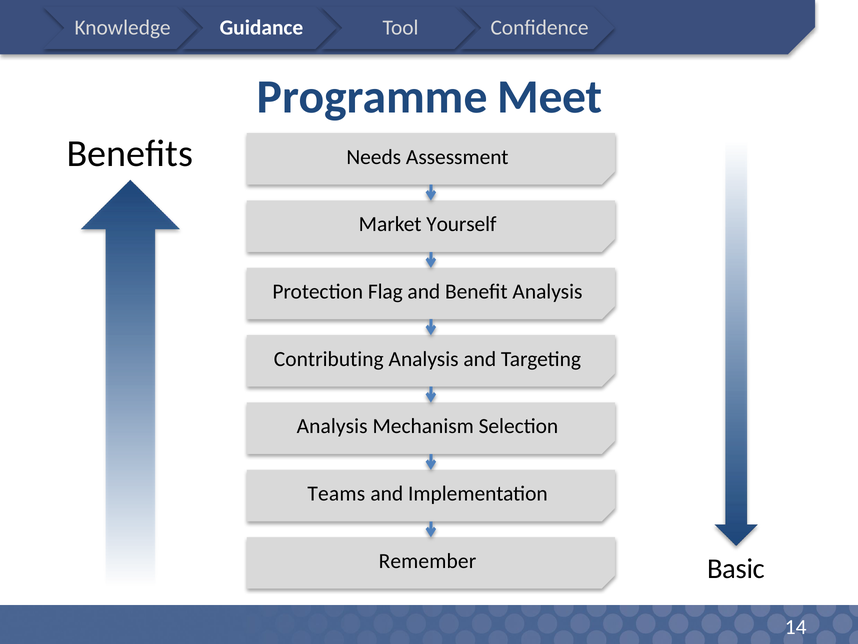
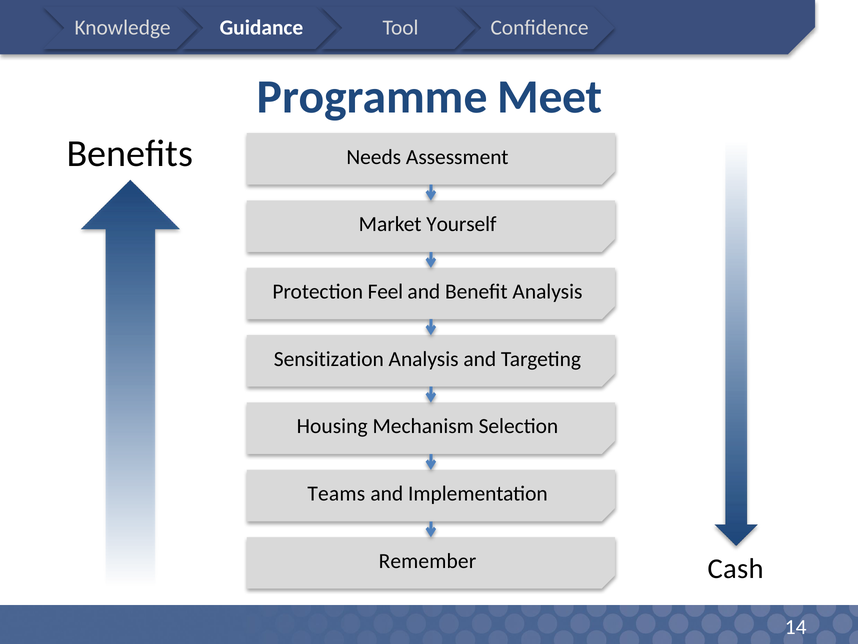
Flag: Flag -> Feel
Contributing: Contributing -> Sensitization
Analysis at (332, 426): Analysis -> Housing
Basic: Basic -> Cash
